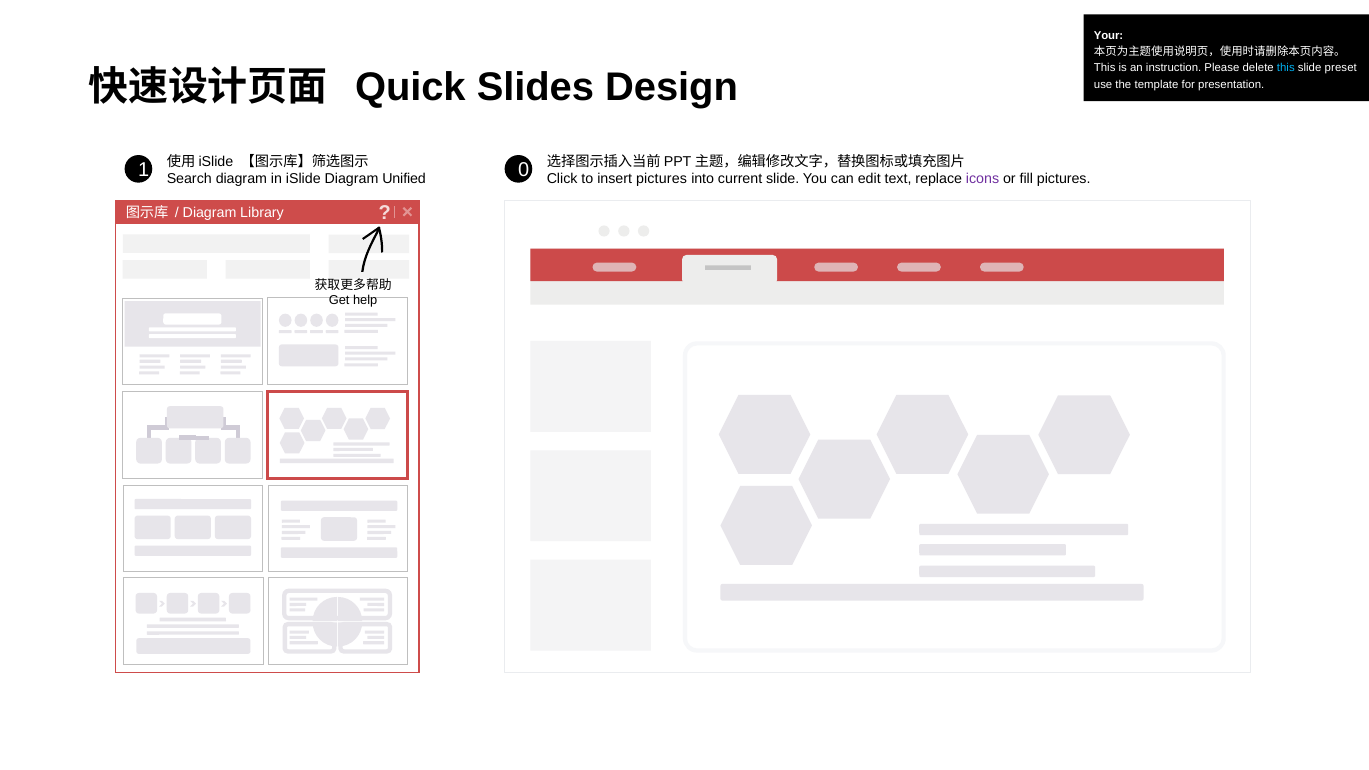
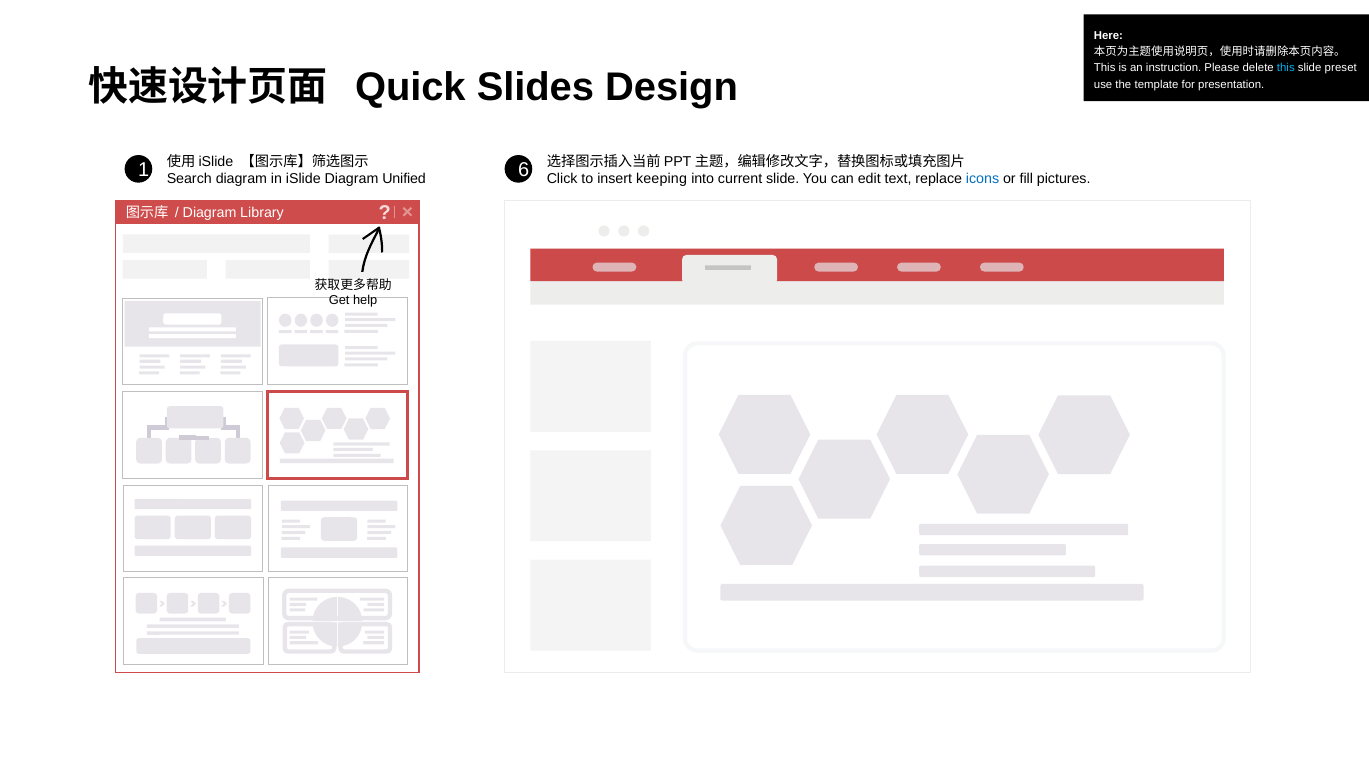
Your: Your -> Here
0: 0 -> 6
insert pictures: pictures -> keeping
icons colour: purple -> blue
